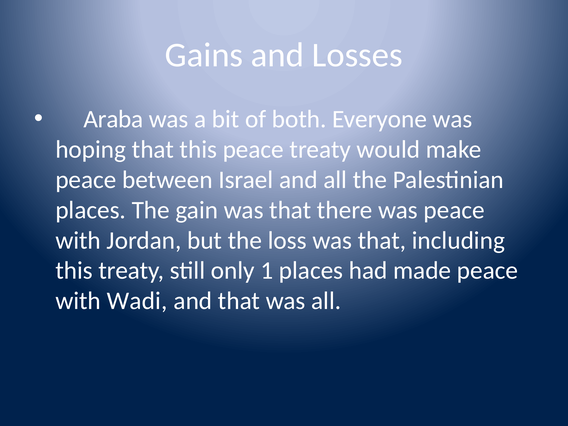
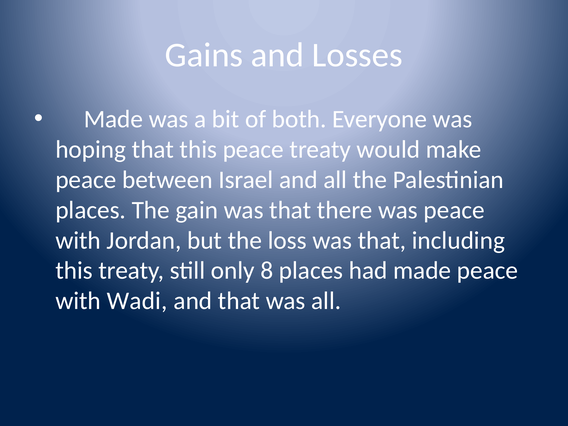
Araba at (113, 119): Araba -> Made
1: 1 -> 8
